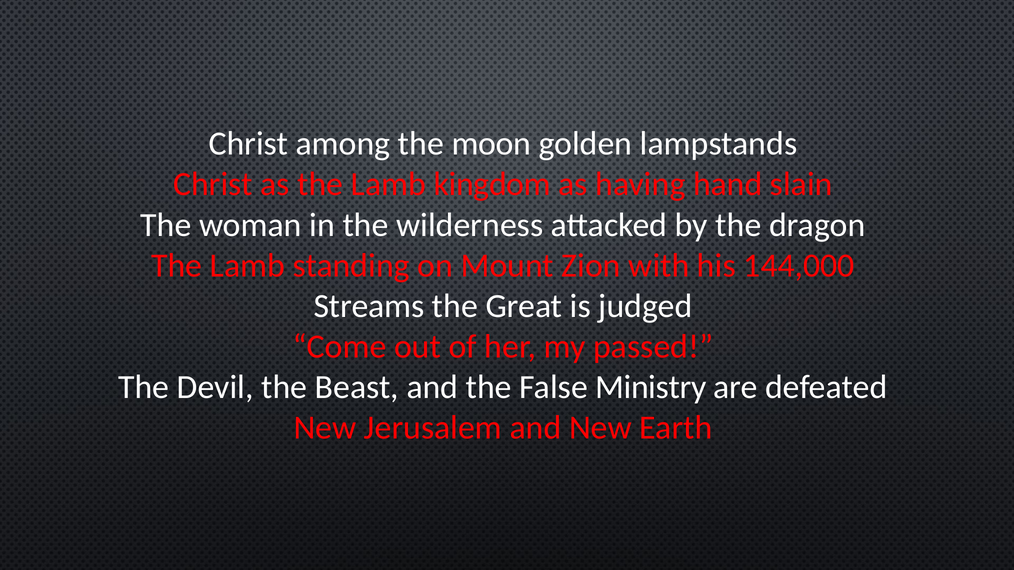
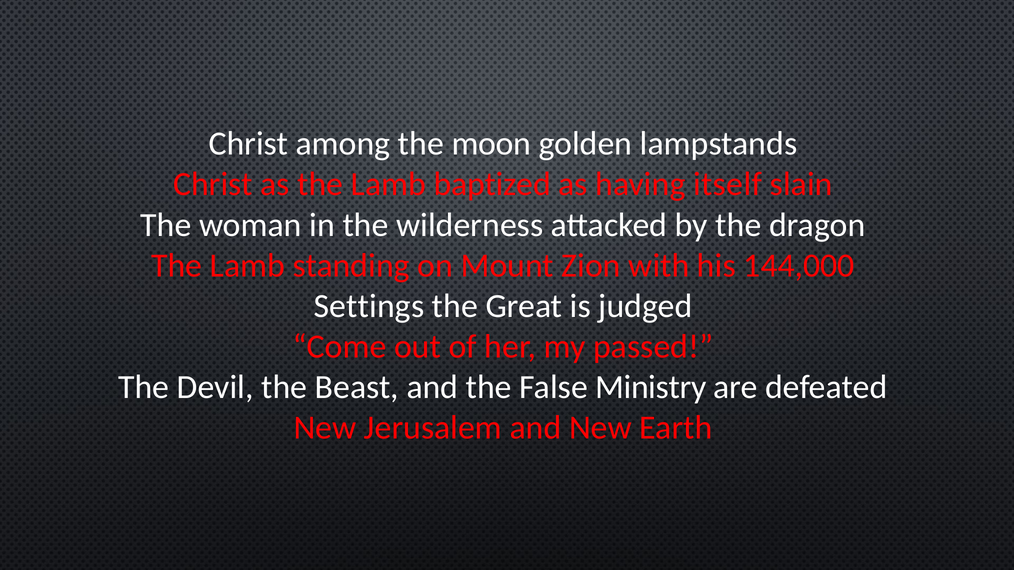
kingdom: kingdom -> baptized
hand: hand -> itself
Streams: Streams -> Settings
